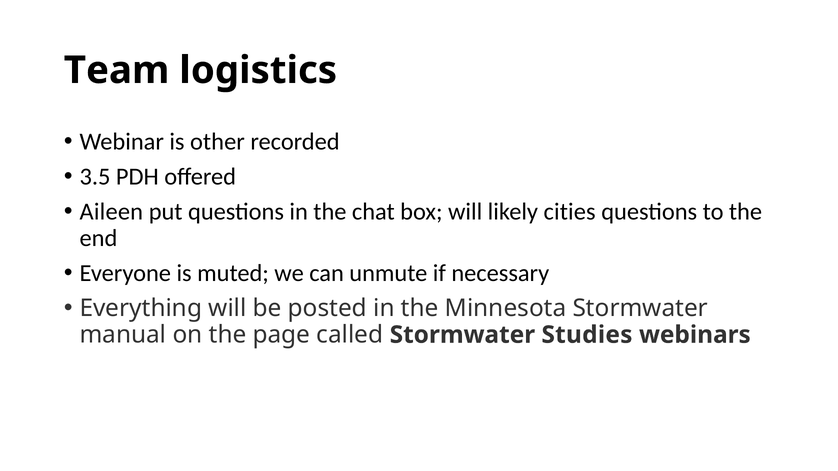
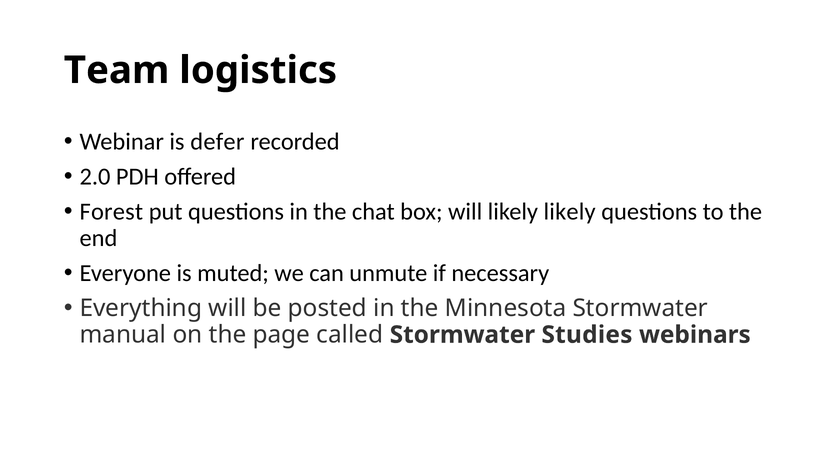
other: other -> defer
3.5: 3.5 -> 2.0
Aileen: Aileen -> Forest
likely cities: cities -> likely
